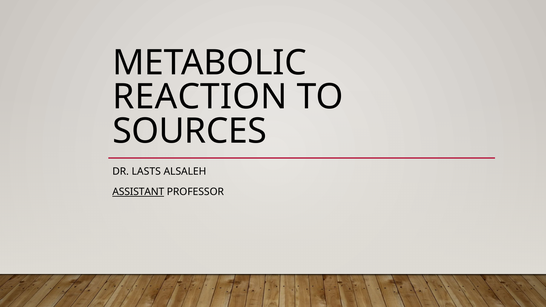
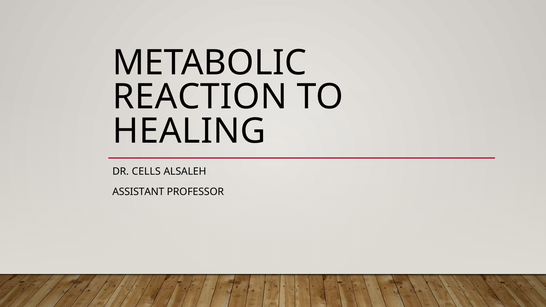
SOURCES: SOURCES -> HEALING
LASTS: LASTS -> CELLS
ASSISTANT underline: present -> none
